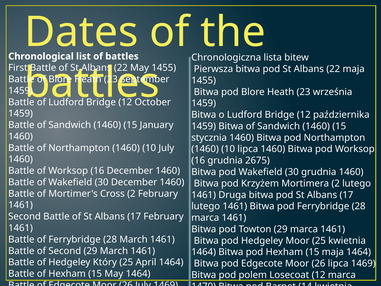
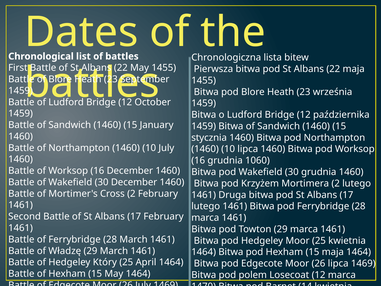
2675: 2675 -> 1060
of Second: Second -> Władzę
